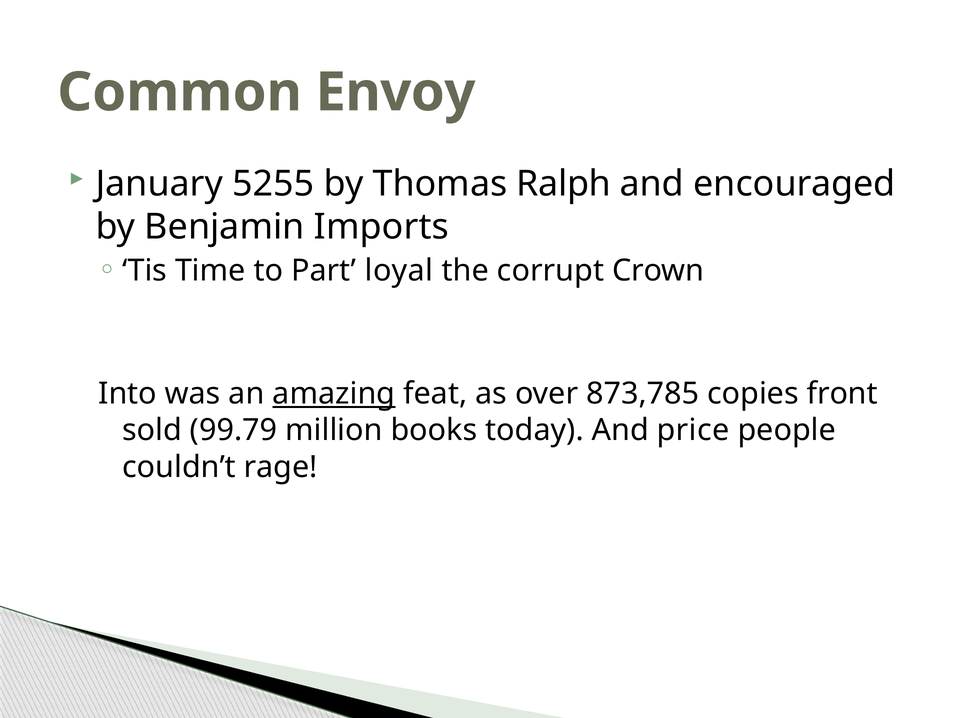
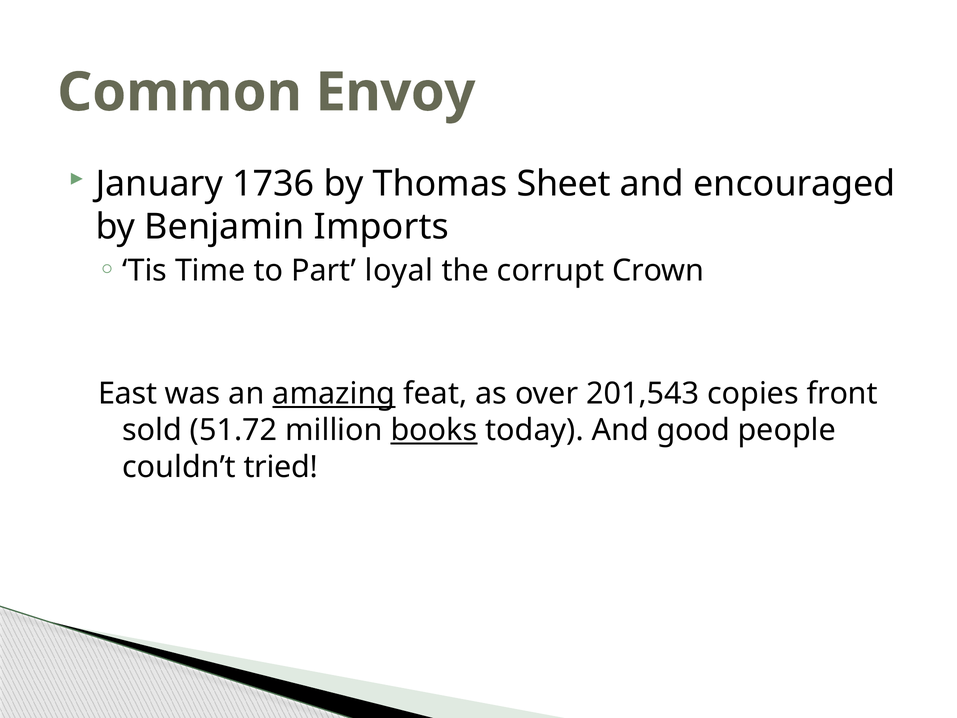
5255: 5255 -> 1736
Ralph: Ralph -> Sheet
Into: Into -> East
873,785: 873,785 -> 201,543
99.79: 99.79 -> 51.72
books underline: none -> present
price: price -> good
rage: rage -> tried
